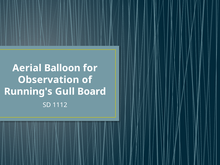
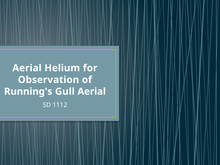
Balloon: Balloon -> Helium
Gull Board: Board -> Aerial
